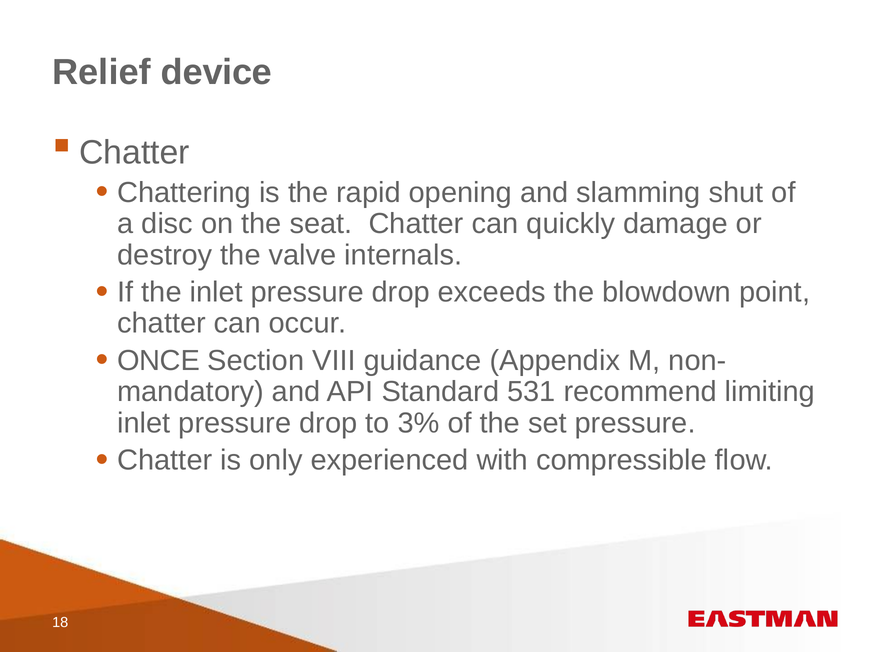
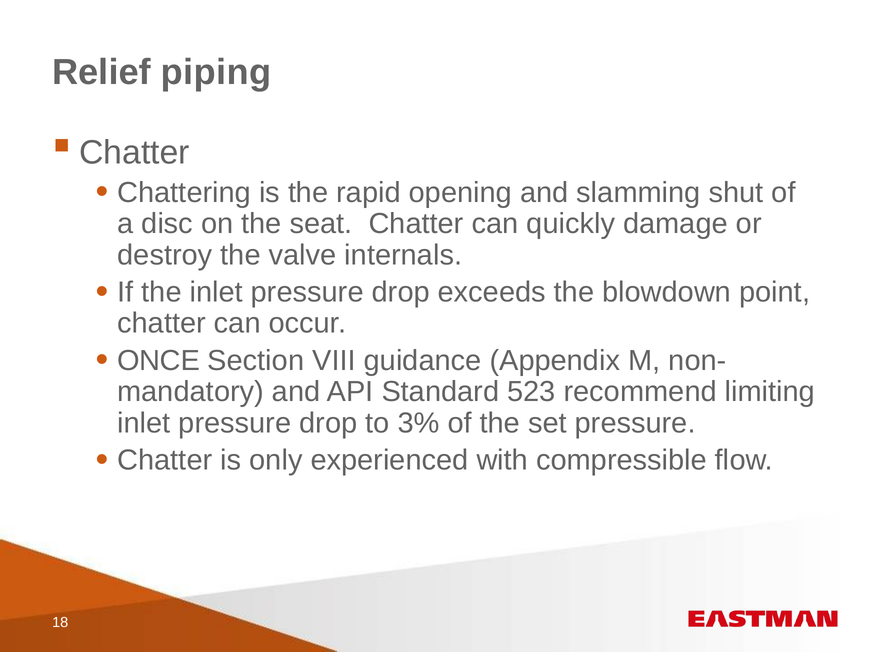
device: device -> piping
531: 531 -> 523
